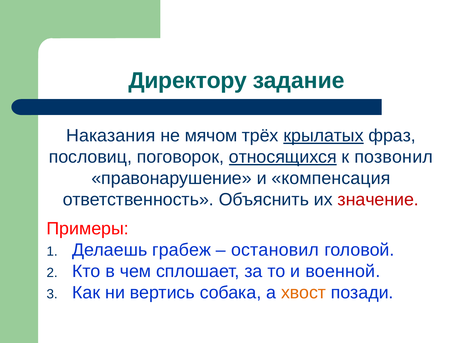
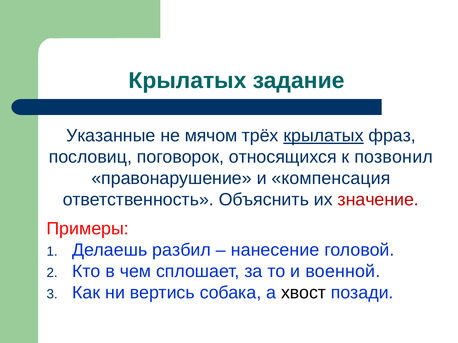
Директору at (188, 81): Директору -> Крылатых
Наказания: Наказания -> Указанные
относящихся underline: present -> none
грабеж: грабеж -> разбил
остановил: остановил -> нанесение
хвост colour: orange -> black
